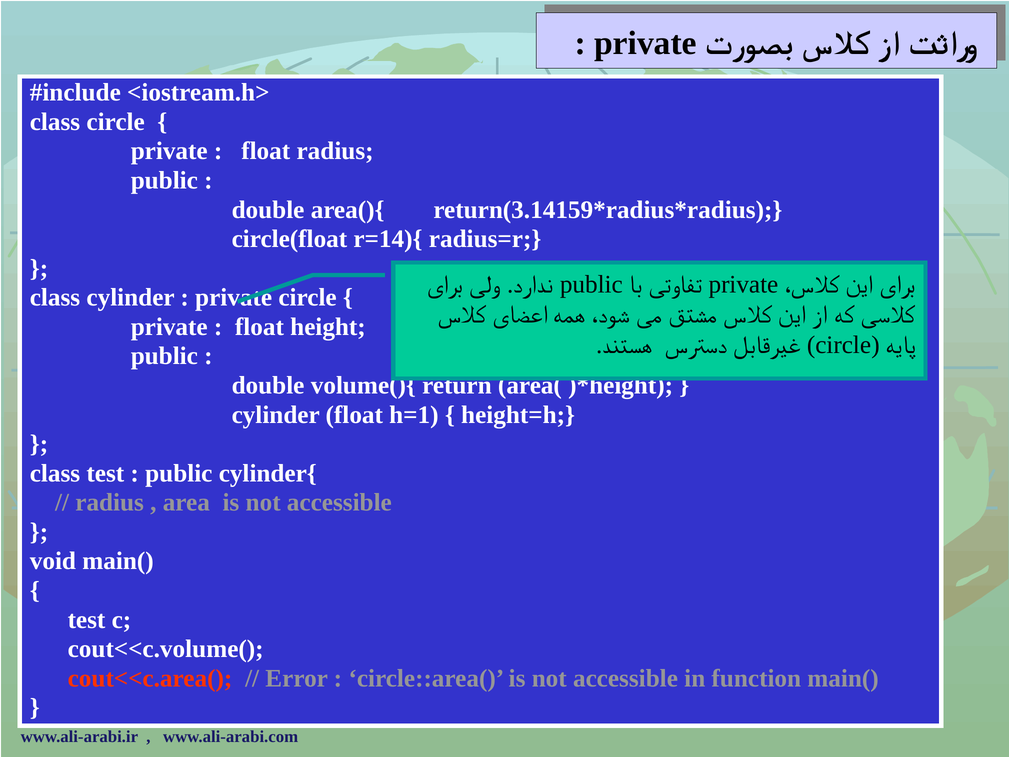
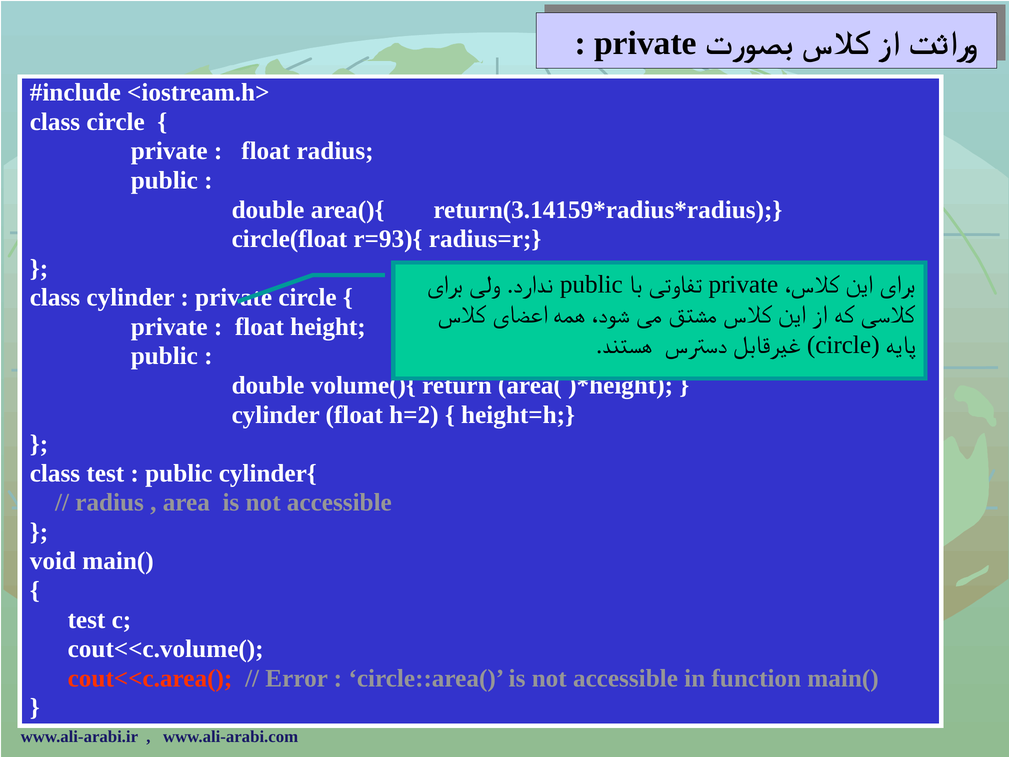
r=14){: r=14){ -> r=93){
h=1: h=1 -> h=2
